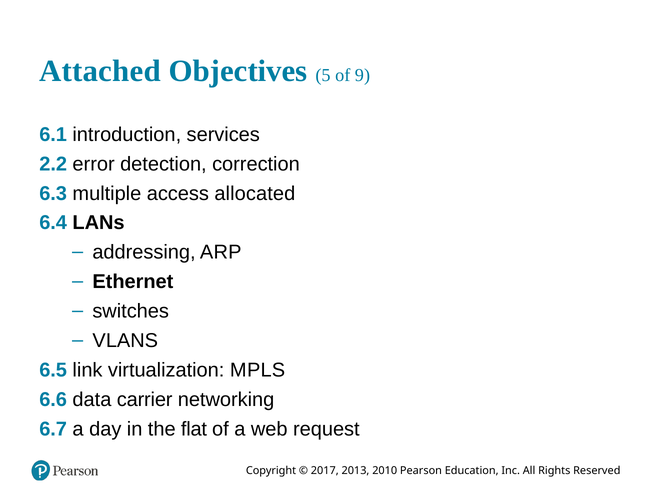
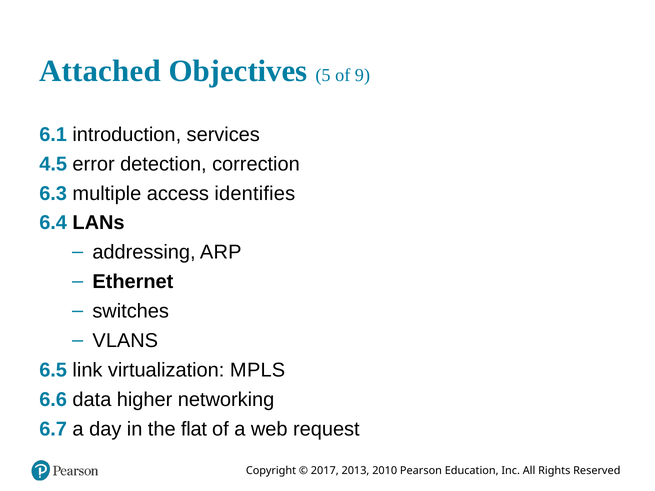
2.2: 2.2 -> 4.5
allocated: allocated -> identifies
carrier: carrier -> higher
